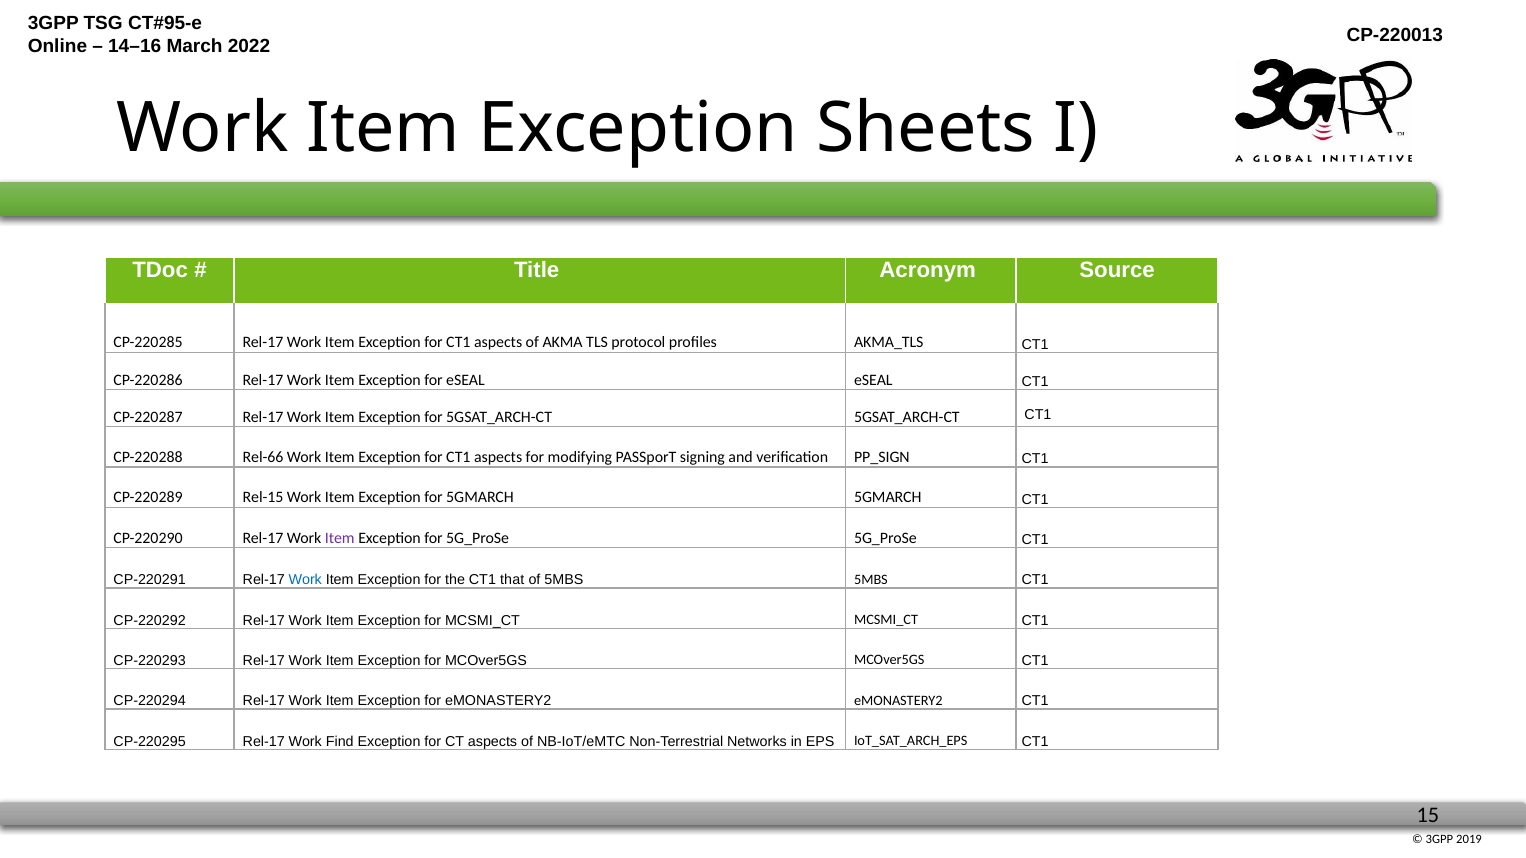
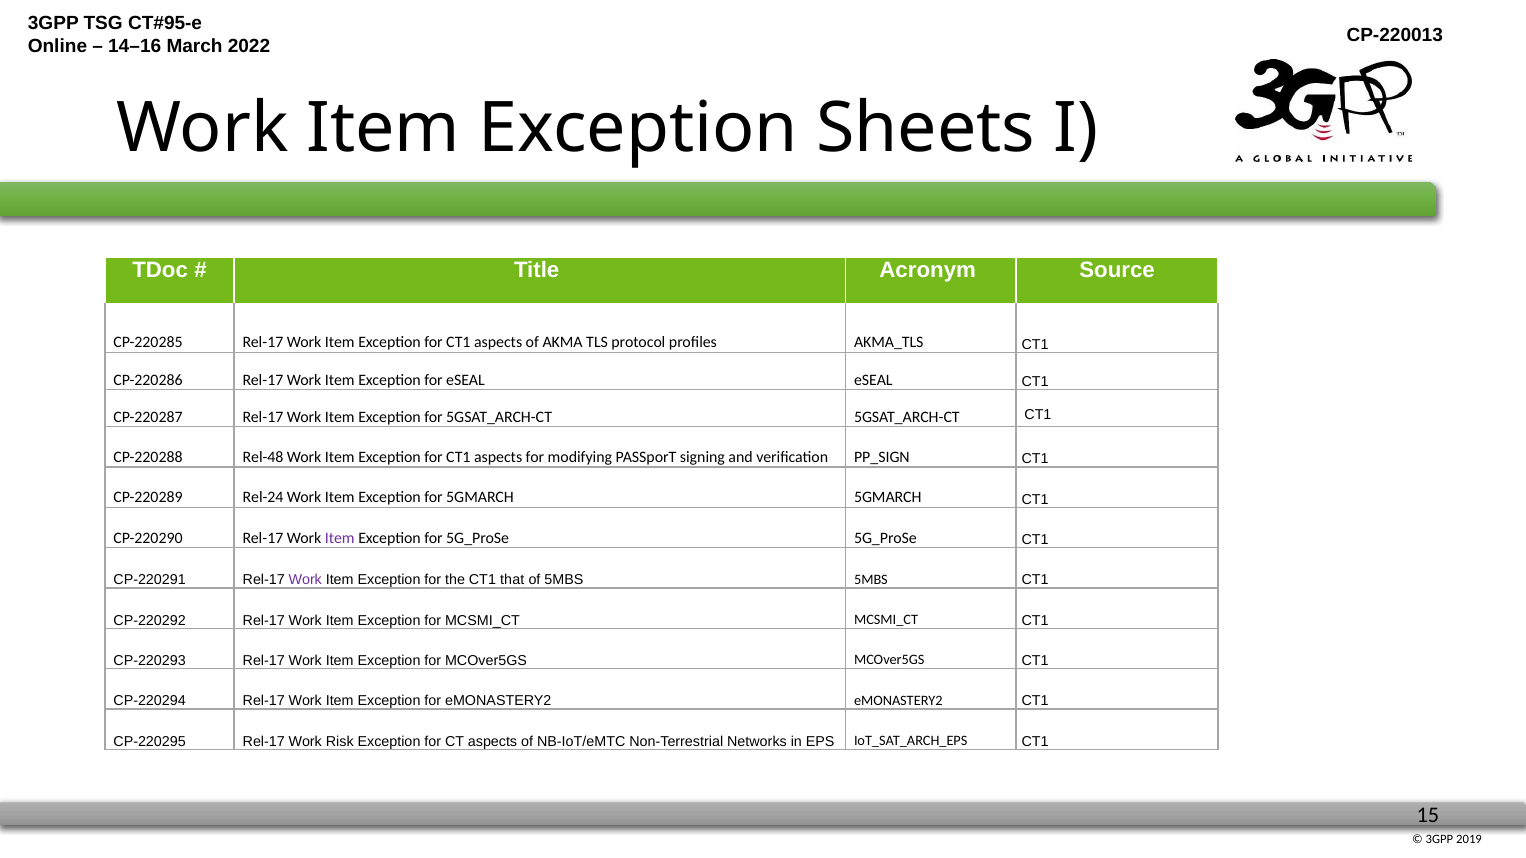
Rel-66: Rel-66 -> Rel-48
Rel-15: Rel-15 -> Rel-24
Work at (305, 580) colour: blue -> purple
Find: Find -> Risk
